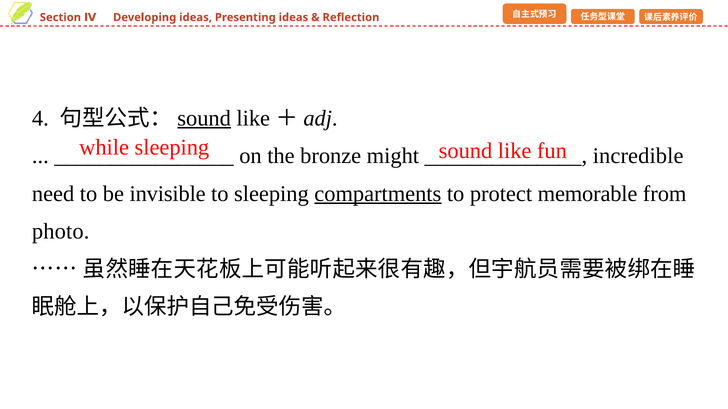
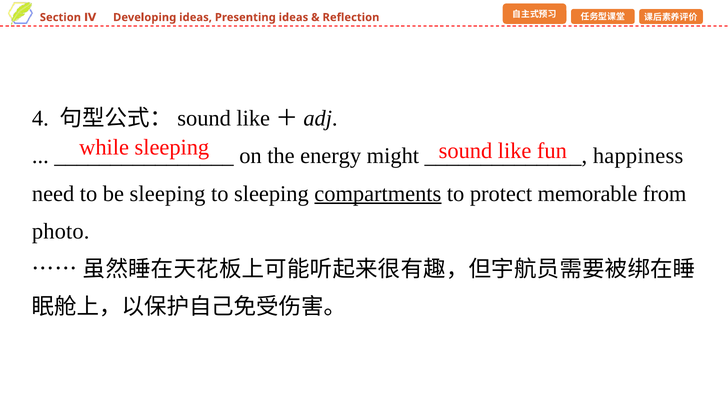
sound at (204, 118) underline: present -> none
bronze: bronze -> energy
incredible: incredible -> happiness
be invisible: invisible -> sleeping
